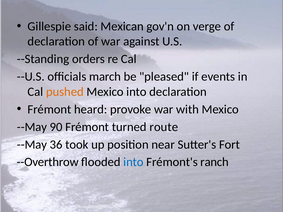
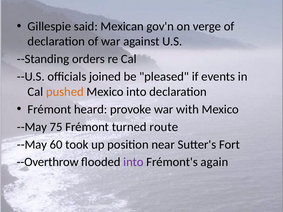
march: march -> joined
90: 90 -> 75
36: 36 -> 60
into at (133, 162) colour: blue -> purple
ranch: ranch -> again
